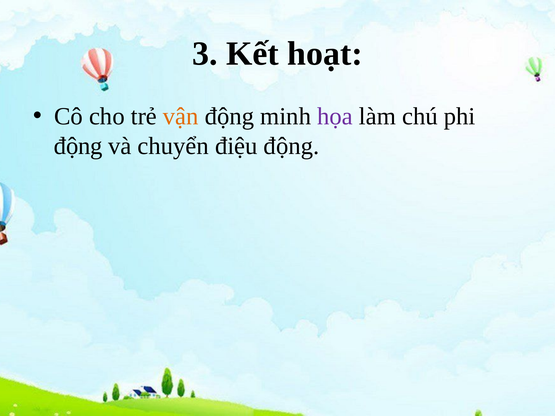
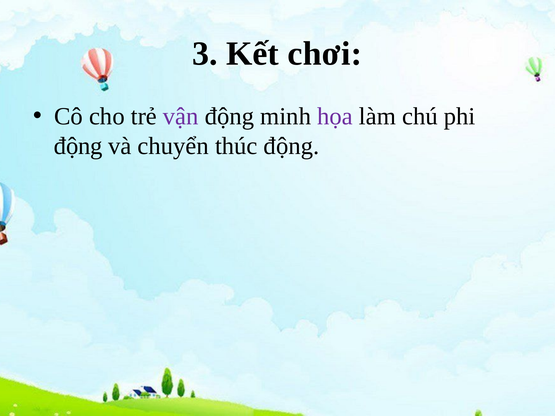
hoạt: hoạt -> chơi
vận colour: orange -> purple
điệu: điệu -> thúc
